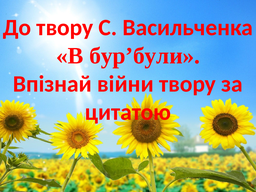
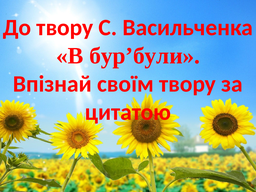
війни: війни -> своїм
